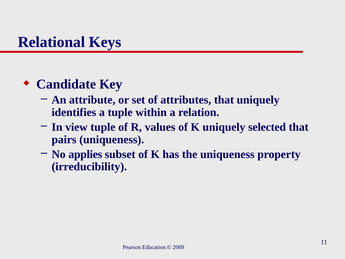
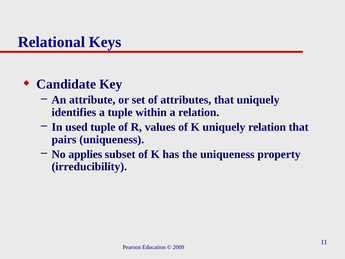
view: view -> used
uniquely selected: selected -> relation
